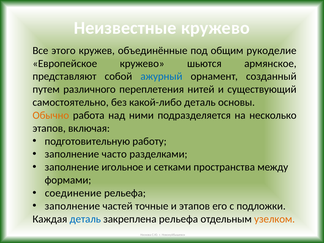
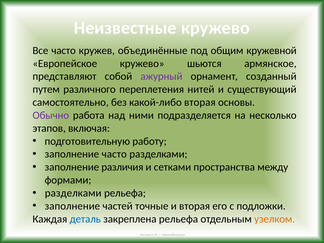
Все этого: этого -> часто
рукоделие: рукоделие -> кружевной
ажурный colour: blue -> purple
какой-либо деталь: деталь -> вторая
Обычно colour: orange -> purple
игольное: игольное -> различия
соединение at (73, 193): соединение -> разделками
и этапов: этапов -> вторая
